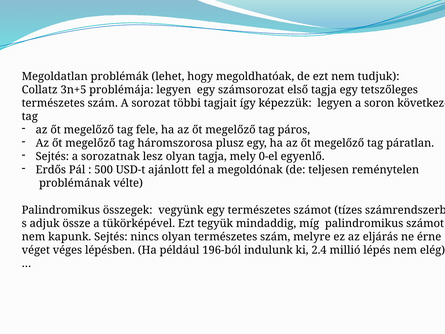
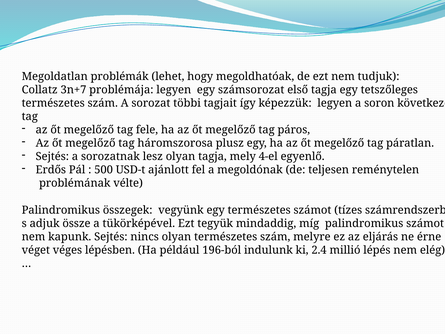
3n+5: 3n+5 -> 3n+7
0-el: 0-el -> 4-el
